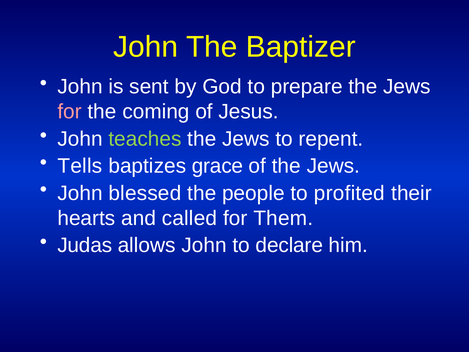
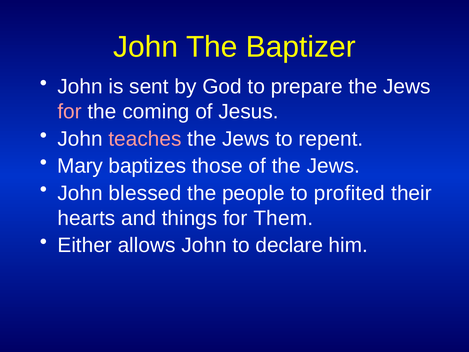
teaches colour: light green -> pink
Tells: Tells -> Mary
grace: grace -> those
called: called -> things
Judas: Judas -> Either
